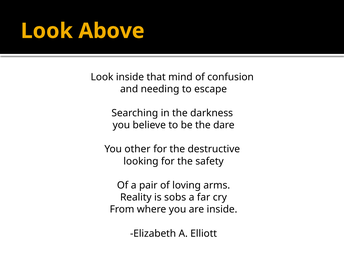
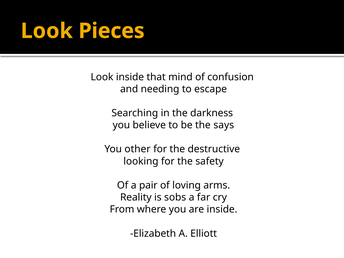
Above: Above -> Pieces
dare: dare -> says
